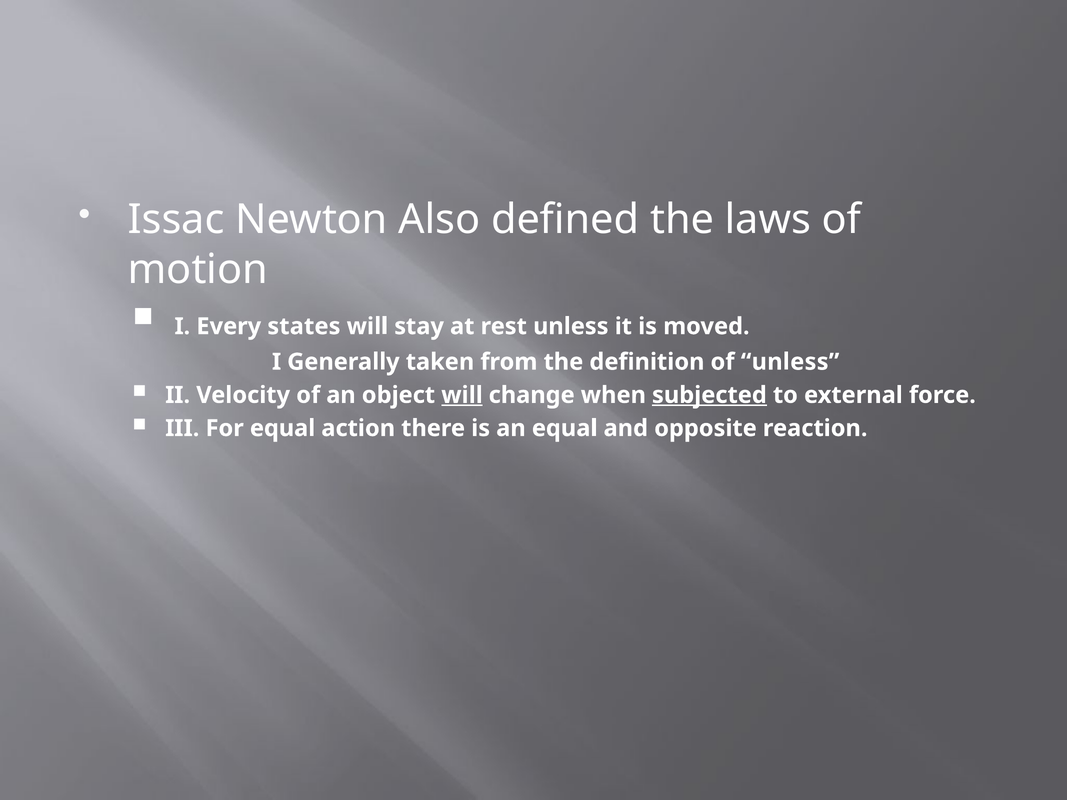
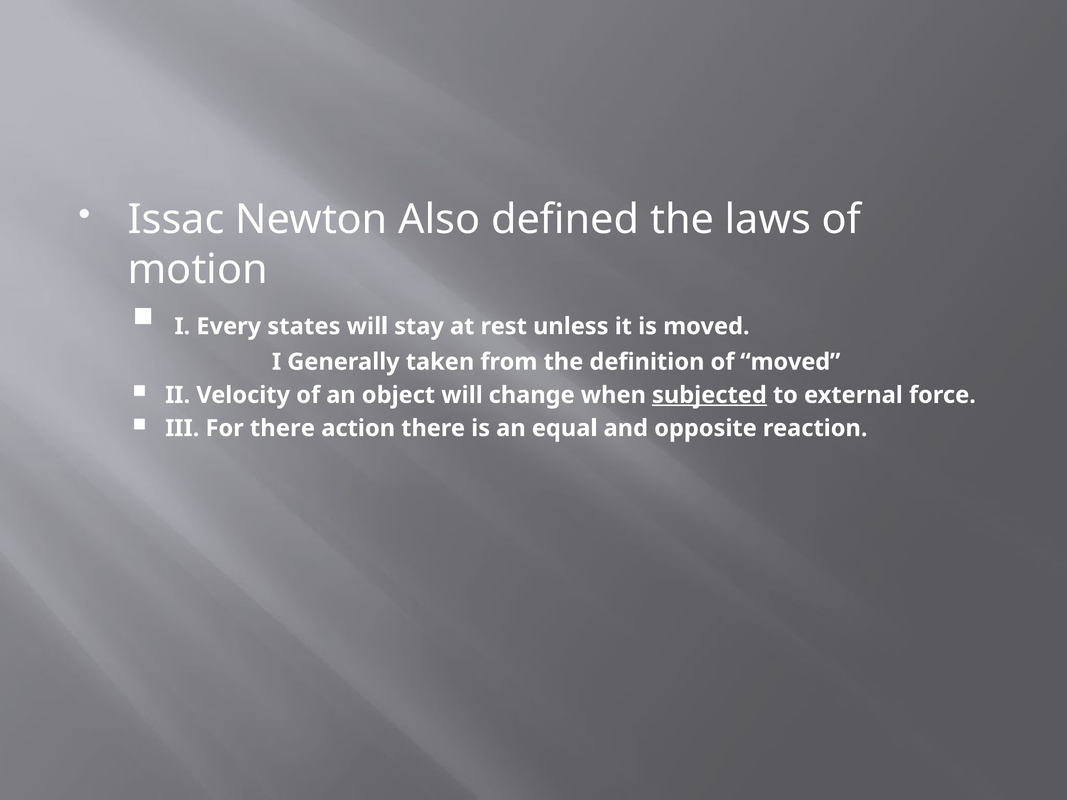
of unless: unless -> moved
will at (462, 395) underline: present -> none
For equal: equal -> there
